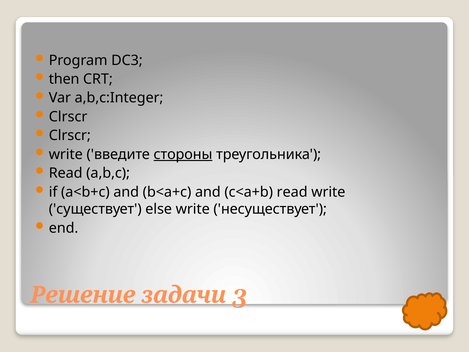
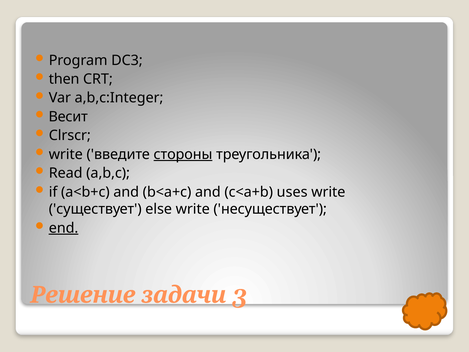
Clrscr at (68, 117): Clrscr -> Весит
c<a+b read: read -> uses
end underline: none -> present
